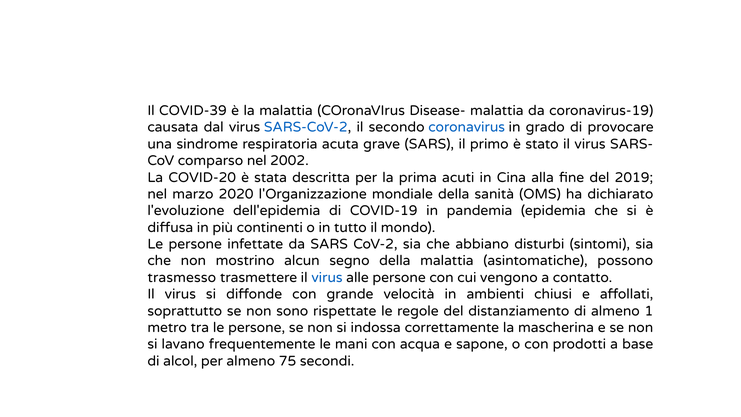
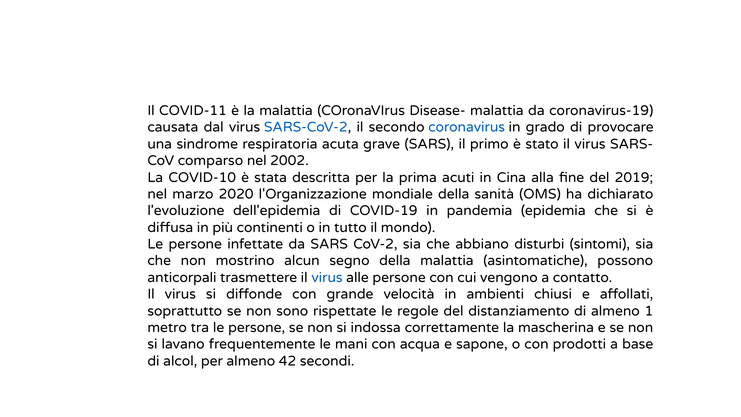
COVID-39: COVID-39 -> COVID-11
COVID-20: COVID-20 -> COVID-10
trasmesso: trasmesso -> anticorpali
75: 75 -> 42
